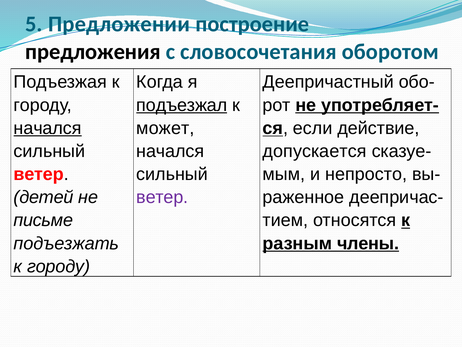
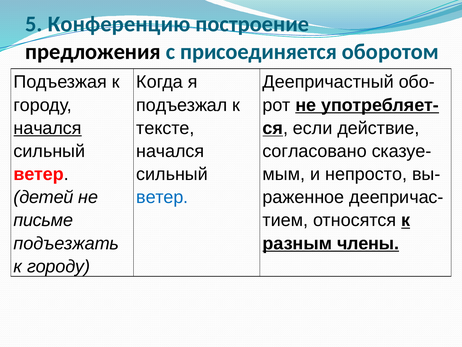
Предложении: Предложении -> Конференцию
словосочетания: словосочетания -> присоединяется
подъезжал underline: present -> none
может: может -> тексте
допускается: допускается -> согласовано
ветер at (162, 197) colour: purple -> blue
